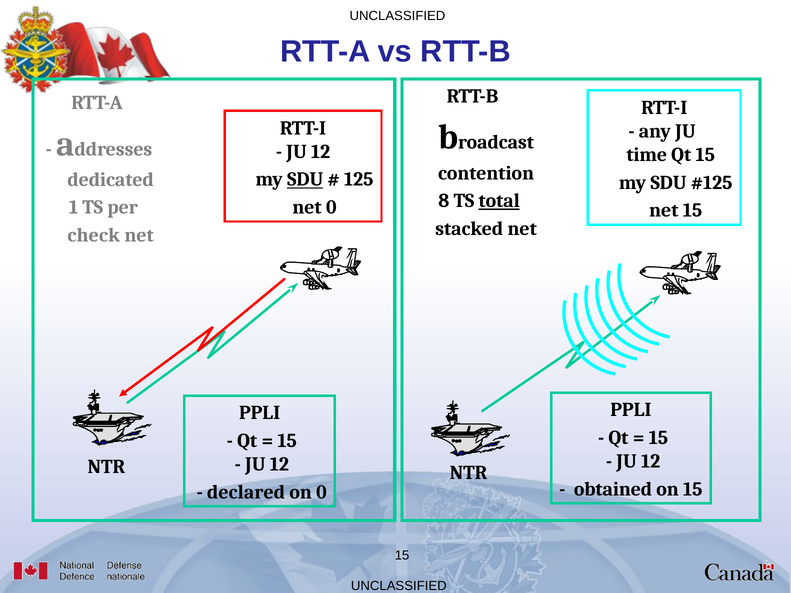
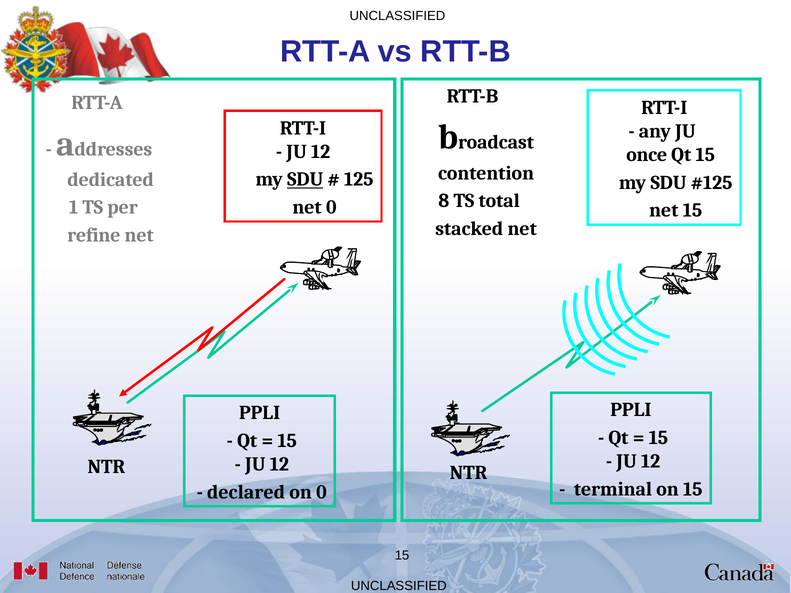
time: time -> once
total underline: present -> none
check: check -> refine
obtained: obtained -> terminal
